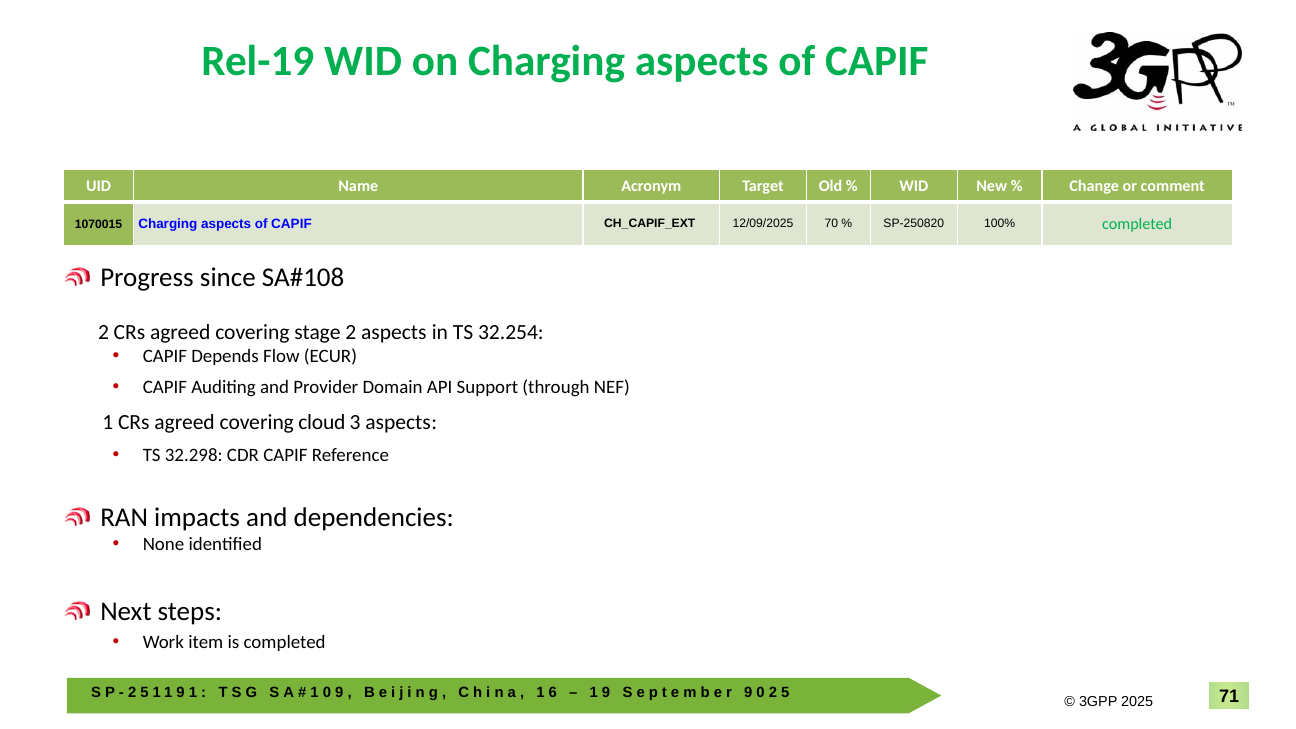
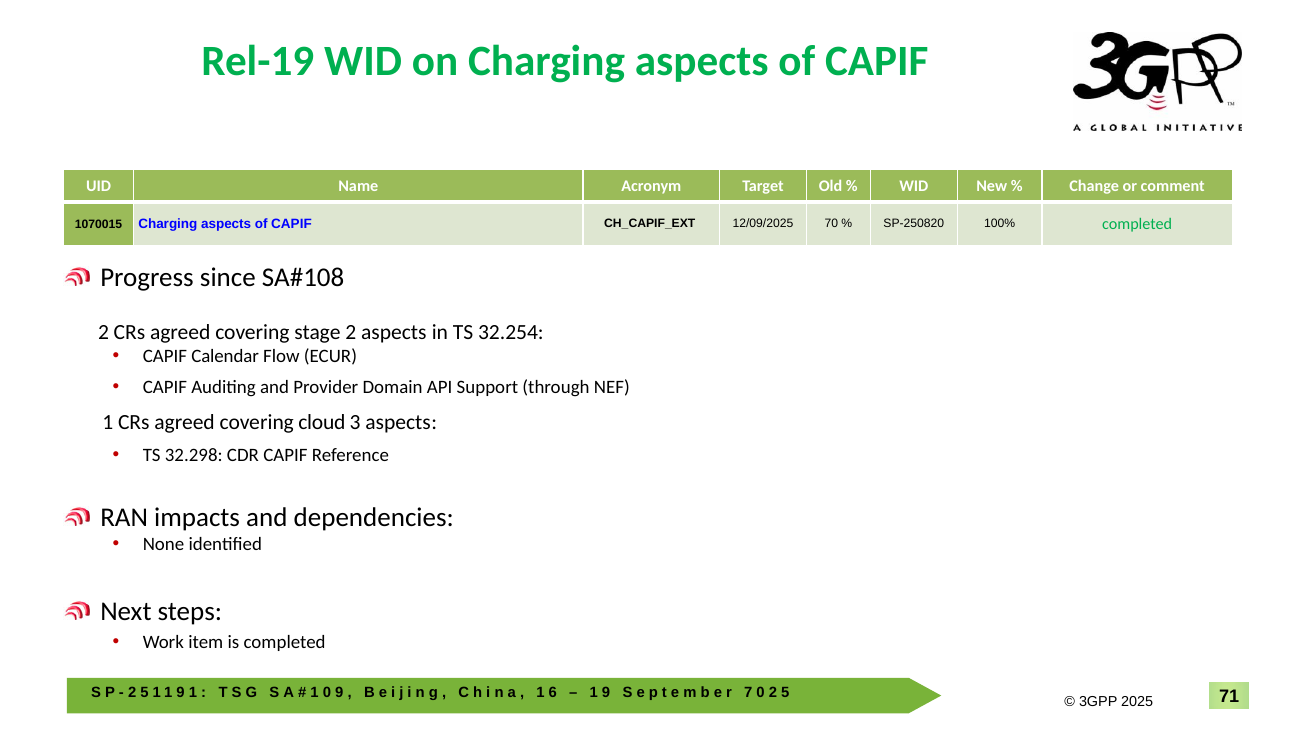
Depends: Depends -> Calendar
9 at (748, 692): 9 -> 7
